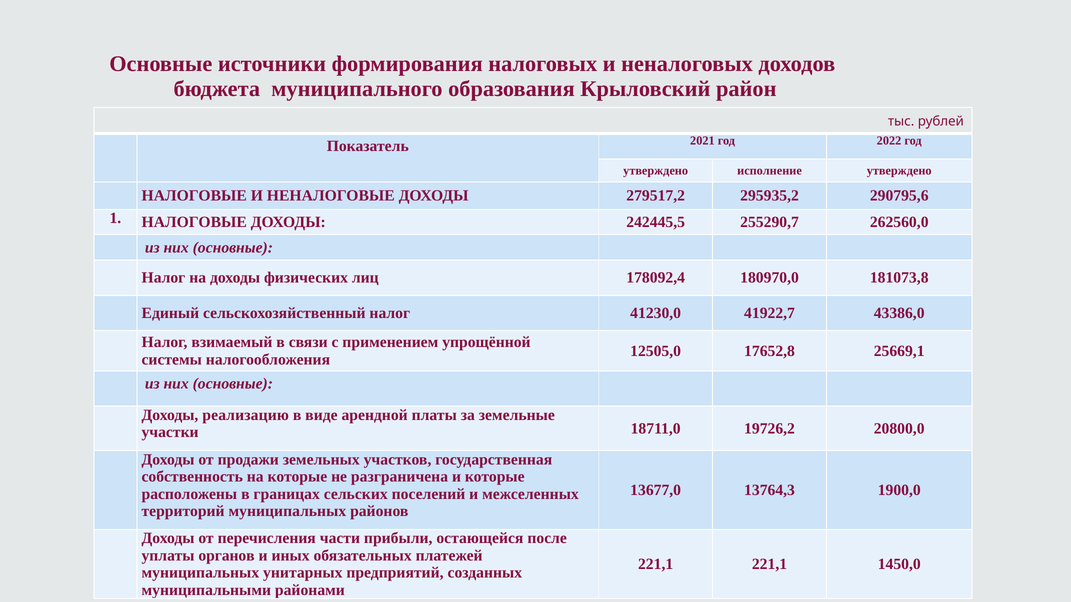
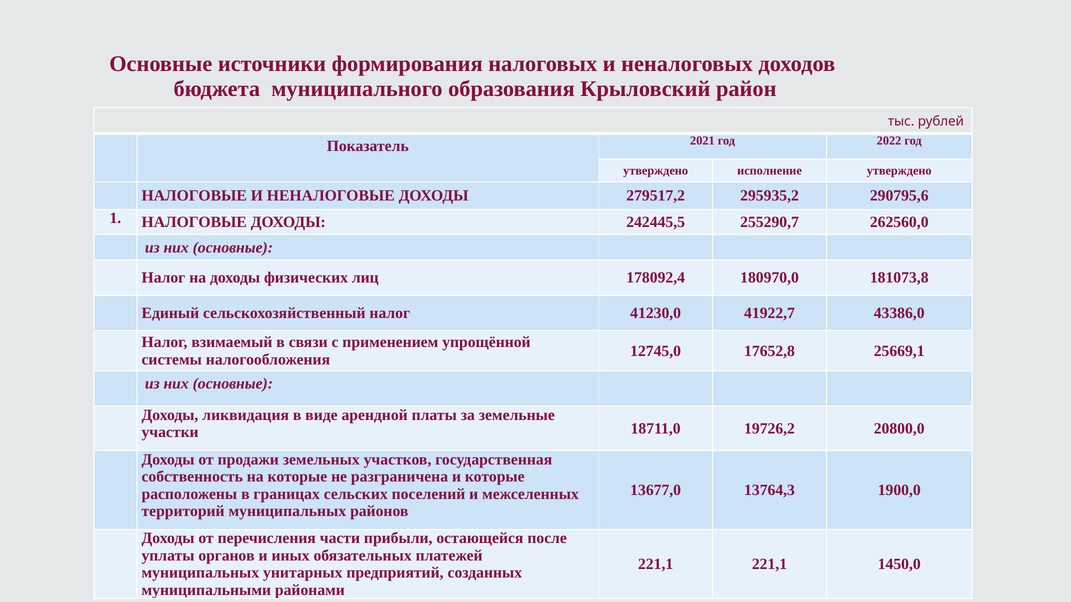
12505,0: 12505,0 -> 12745,0
реализацию: реализацию -> ликвидация
